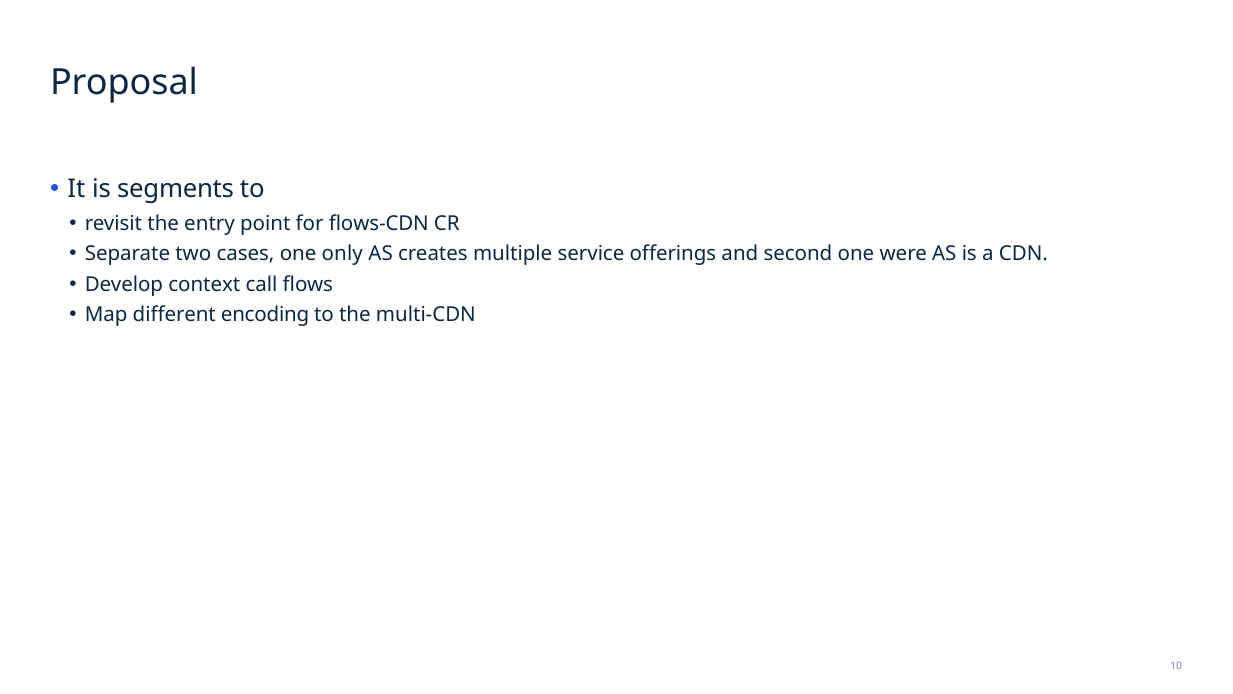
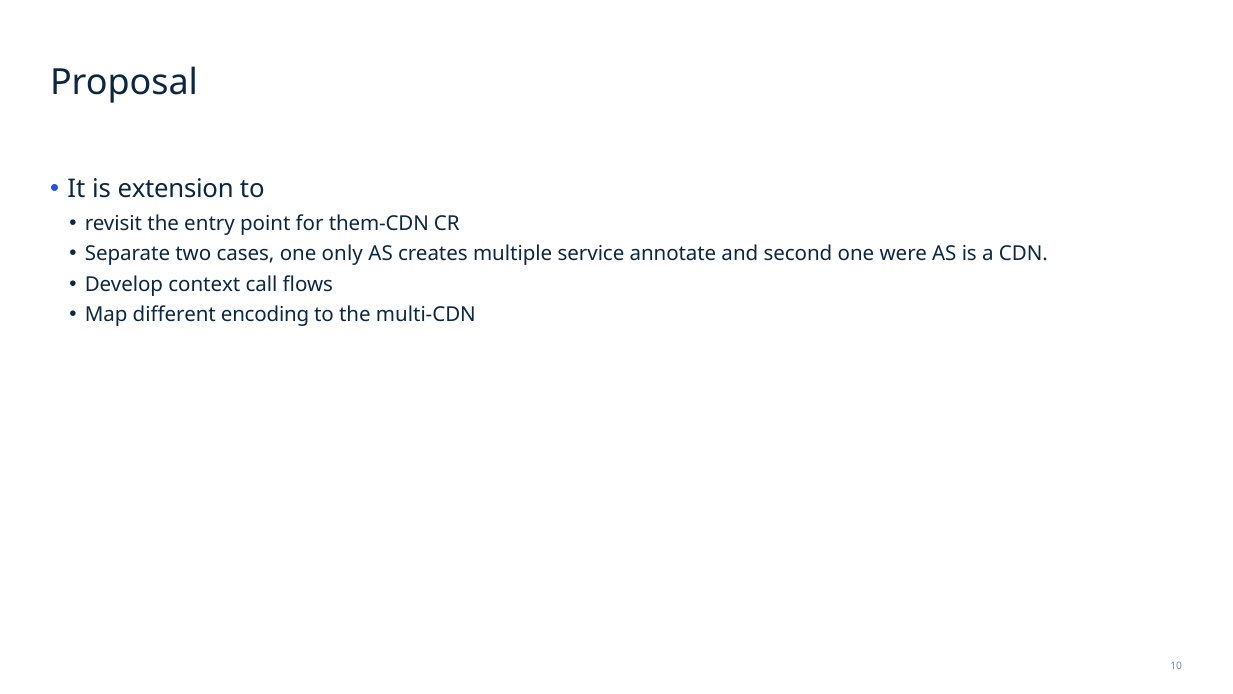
segments: segments -> extension
flows-CDN: flows-CDN -> them-CDN
offerings: offerings -> annotate
